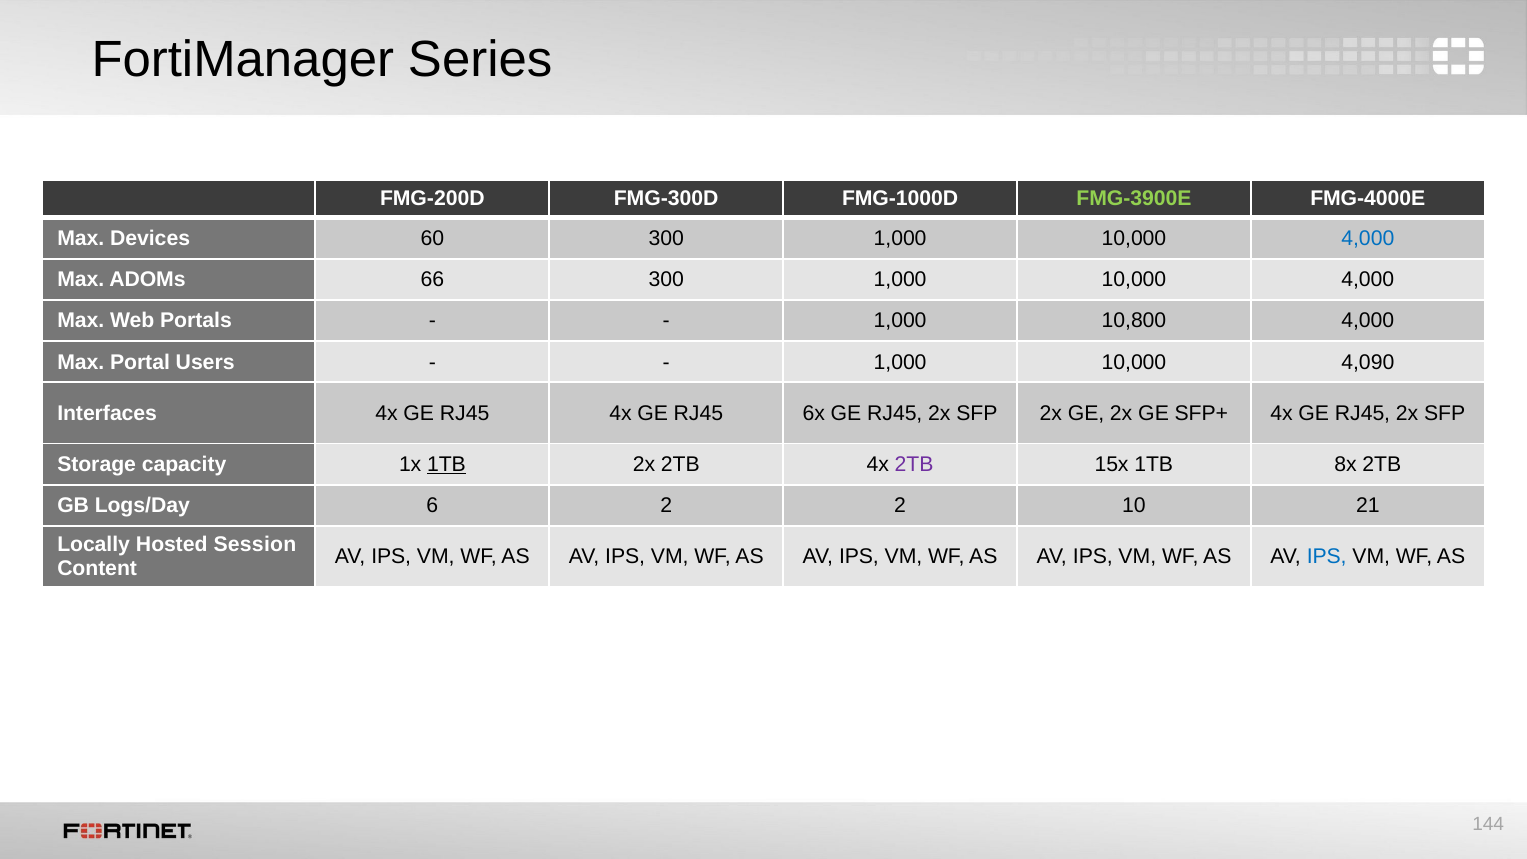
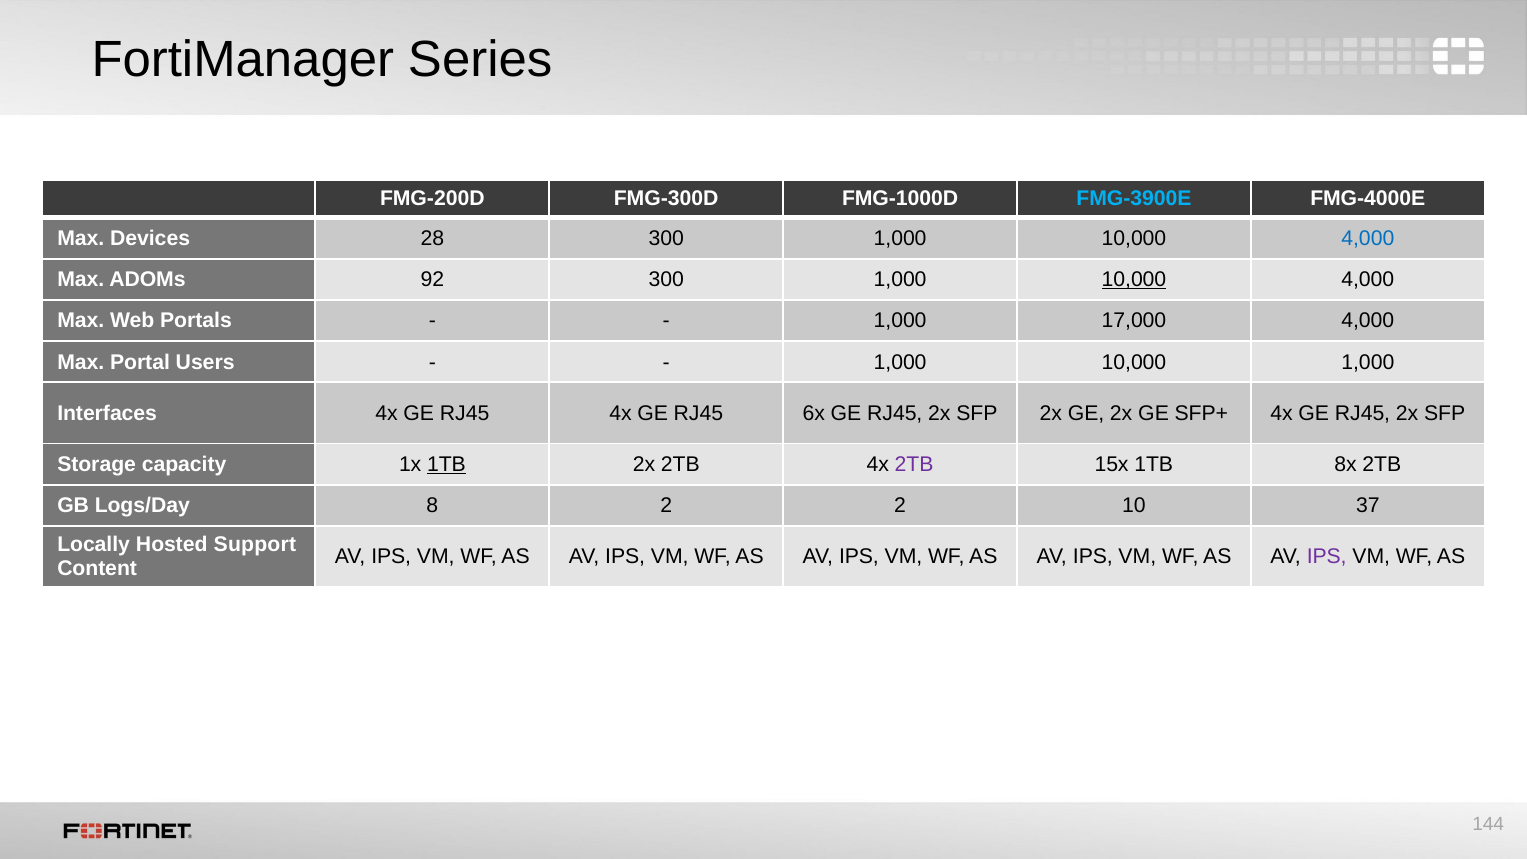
FMG-3900E colour: light green -> light blue
60: 60 -> 28
66: 66 -> 92
10,000 at (1134, 280) underline: none -> present
10,800: 10,800 -> 17,000
10,000 4,090: 4,090 -> 1,000
6: 6 -> 8
21: 21 -> 37
Session: Session -> Support
IPS at (1327, 557) colour: blue -> purple
